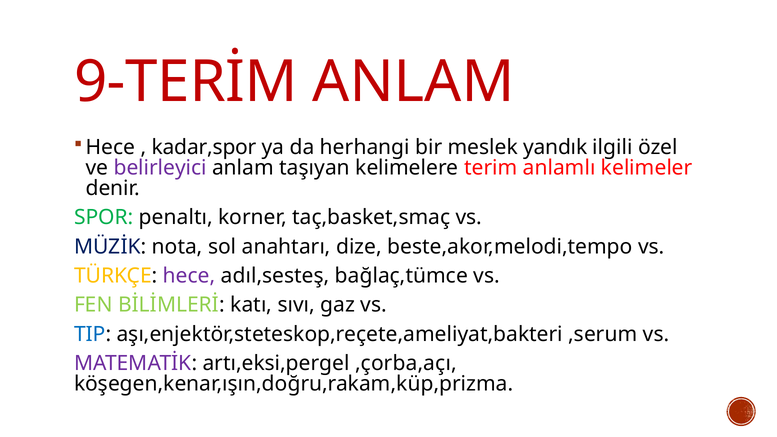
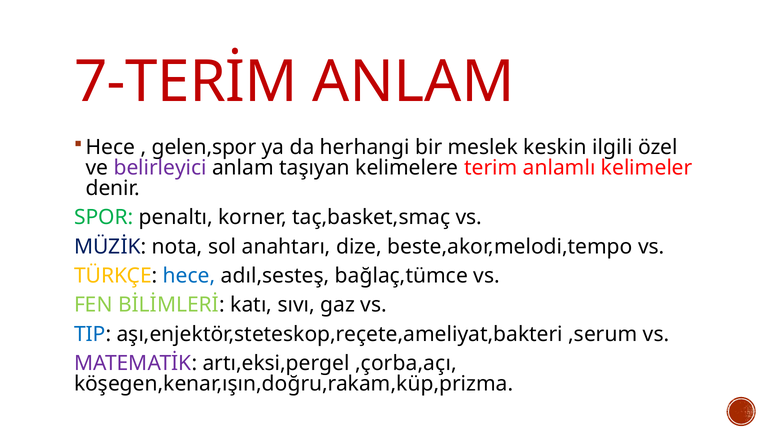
9-TERİM: 9-TERİM -> 7-TERİM
kadar,spor: kadar,spor -> gelen,spor
yandık: yandık -> keskin
hece at (189, 276) colour: purple -> blue
